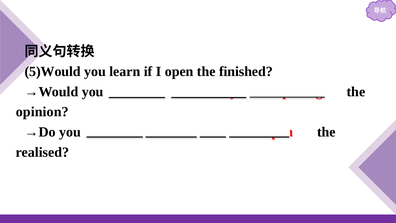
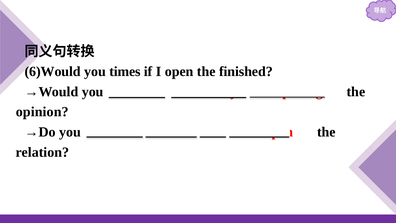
5)Would: 5)Would -> 6)Would
learn: learn -> times
realised: realised -> relation
